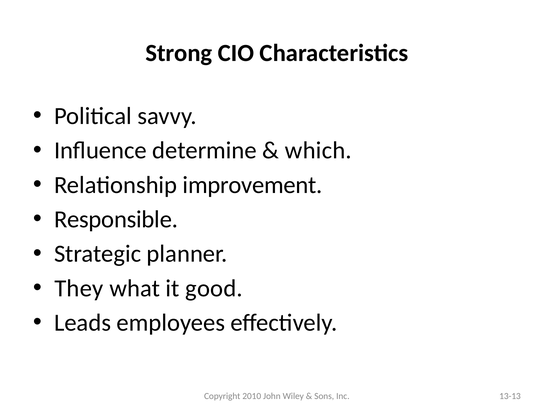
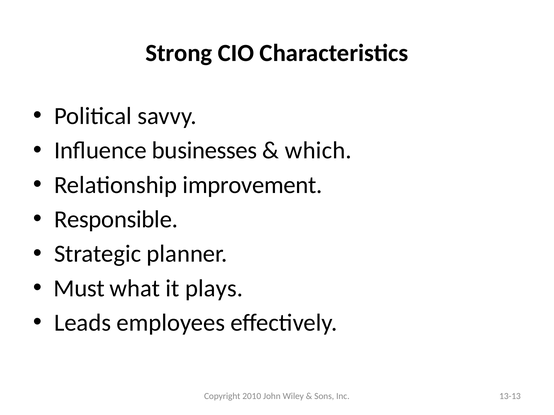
determine: determine -> businesses
They: They -> Must
good: good -> plays
